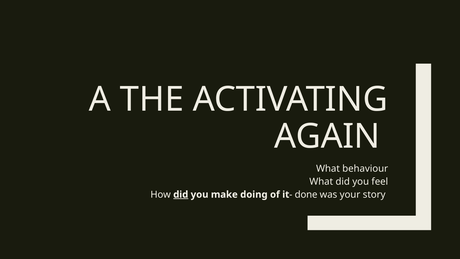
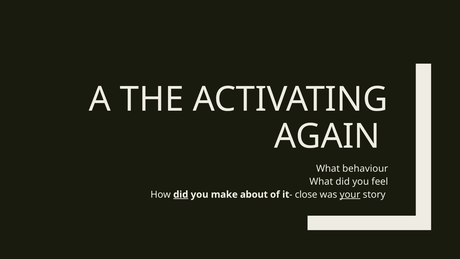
doing: doing -> about
done: done -> close
your underline: none -> present
